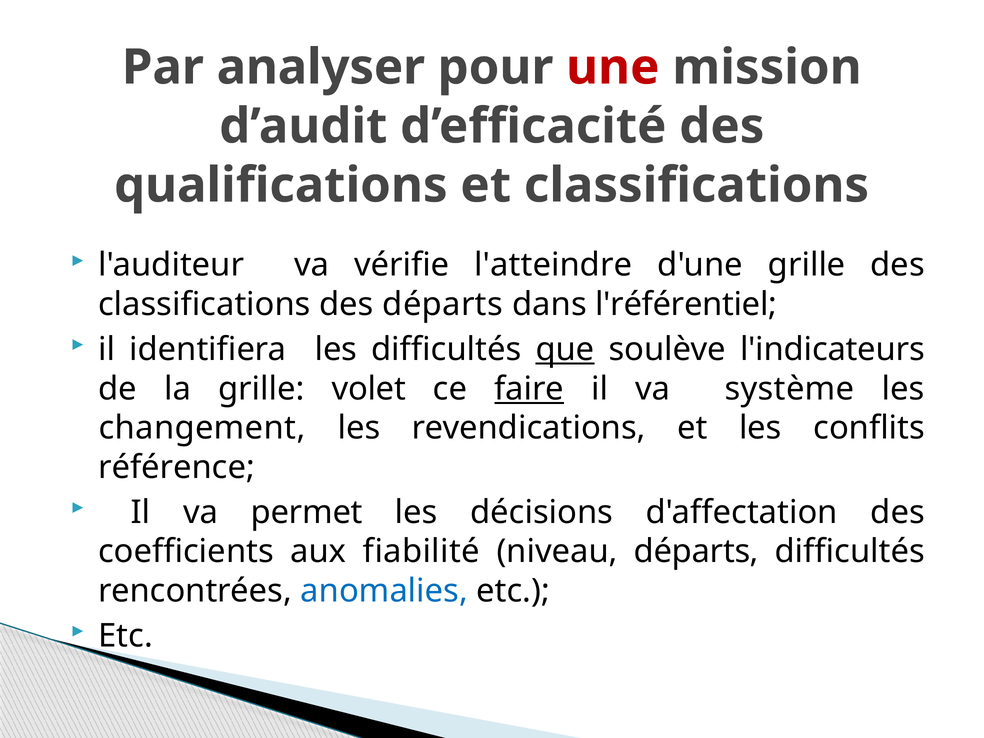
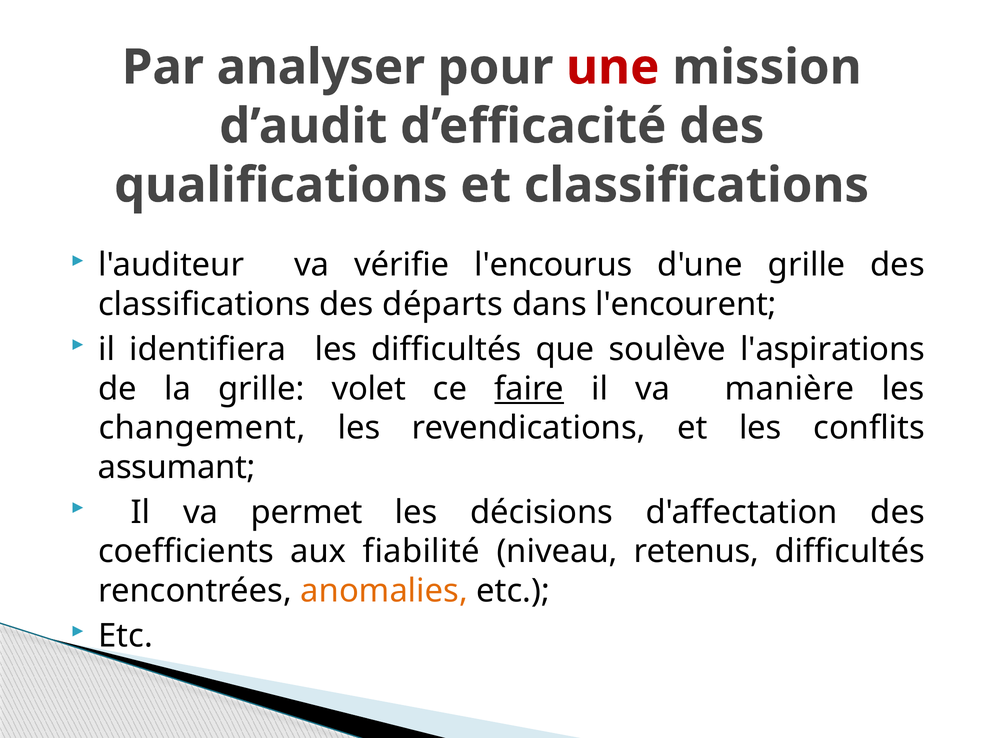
l'atteindre: l'atteindre -> l'encourus
l'référentiel: l'référentiel -> l'encourent
que underline: present -> none
l'indicateurs: l'indicateurs -> l'aspirations
système: système -> manière
référence: référence -> assumant
niveau départs: départs -> retenus
anomalies colour: blue -> orange
